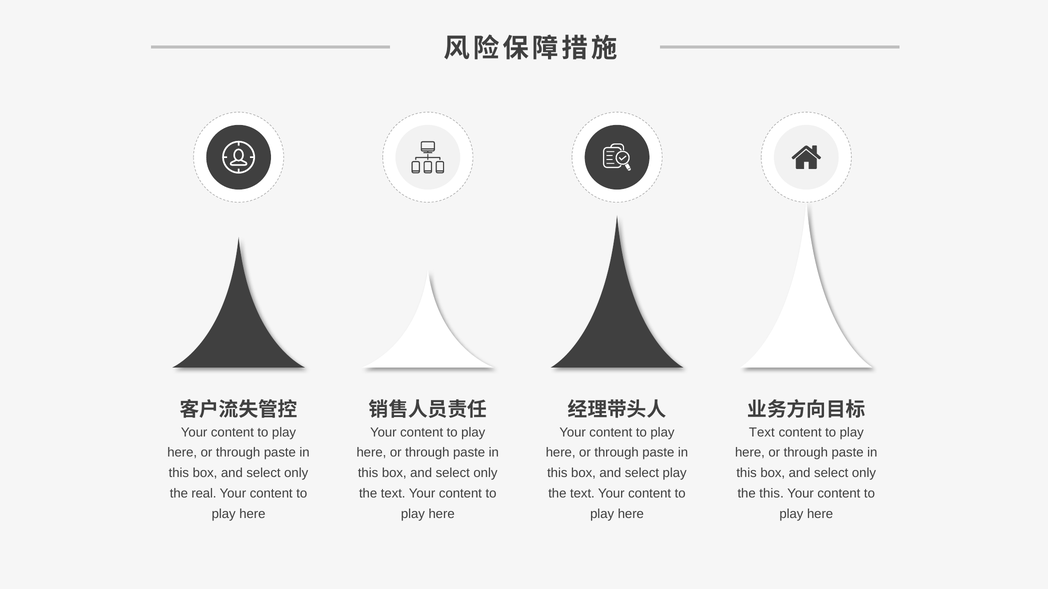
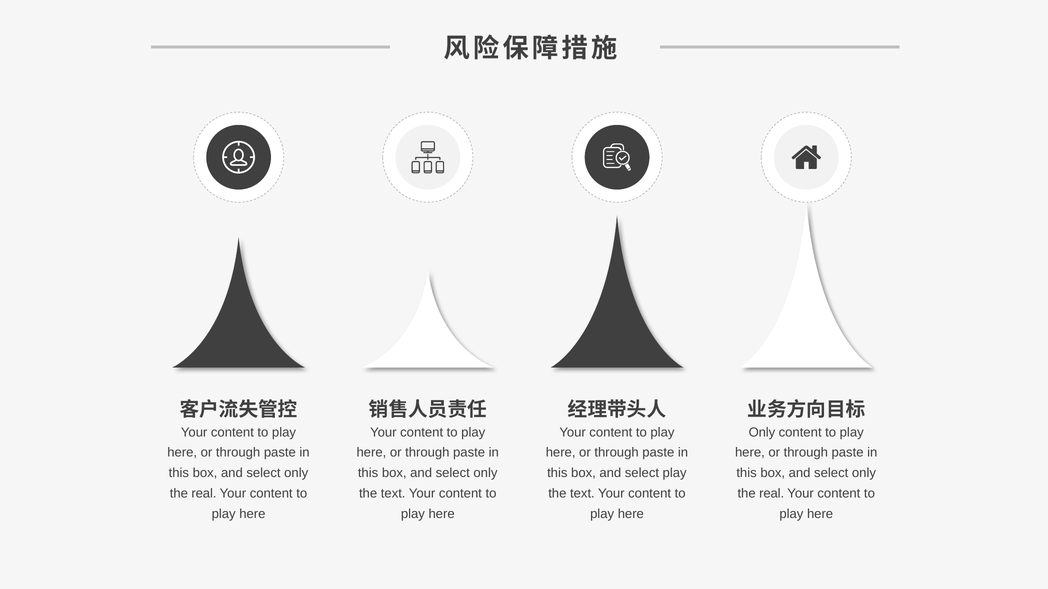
Text at (762, 433): Text -> Only
this at (772, 494): this -> real
